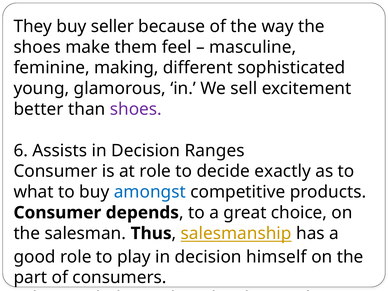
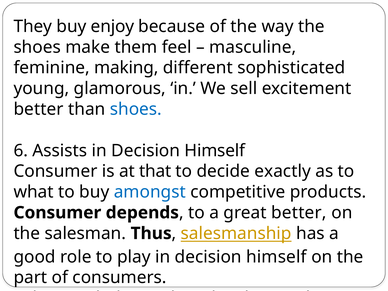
seller: seller -> enjoy
shoes at (136, 109) colour: purple -> blue
Assists in Decision Ranges: Ranges -> Himself
at role: role -> that
great choice: choice -> better
